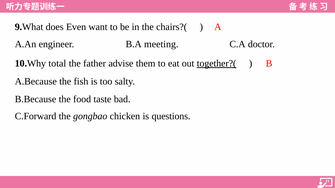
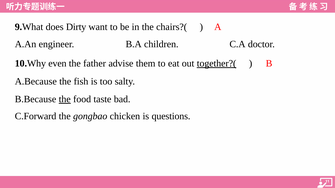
Even: Even -> Dirty
meeting: meeting -> children
total: total -> even
the at (65, 99) underline: none -> present
